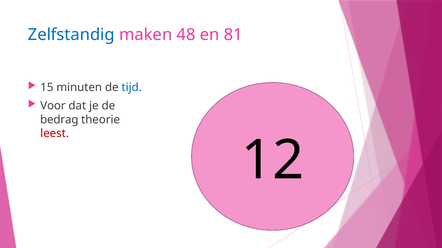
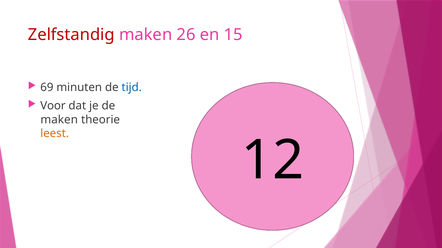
Zelfstandig colour: blue -> red
48: 48 -> 26
81: 81 -> 15
15: 15 -> 69
bedrag at (59, 120): bedrag -> maken
leest colour: red -> orange
